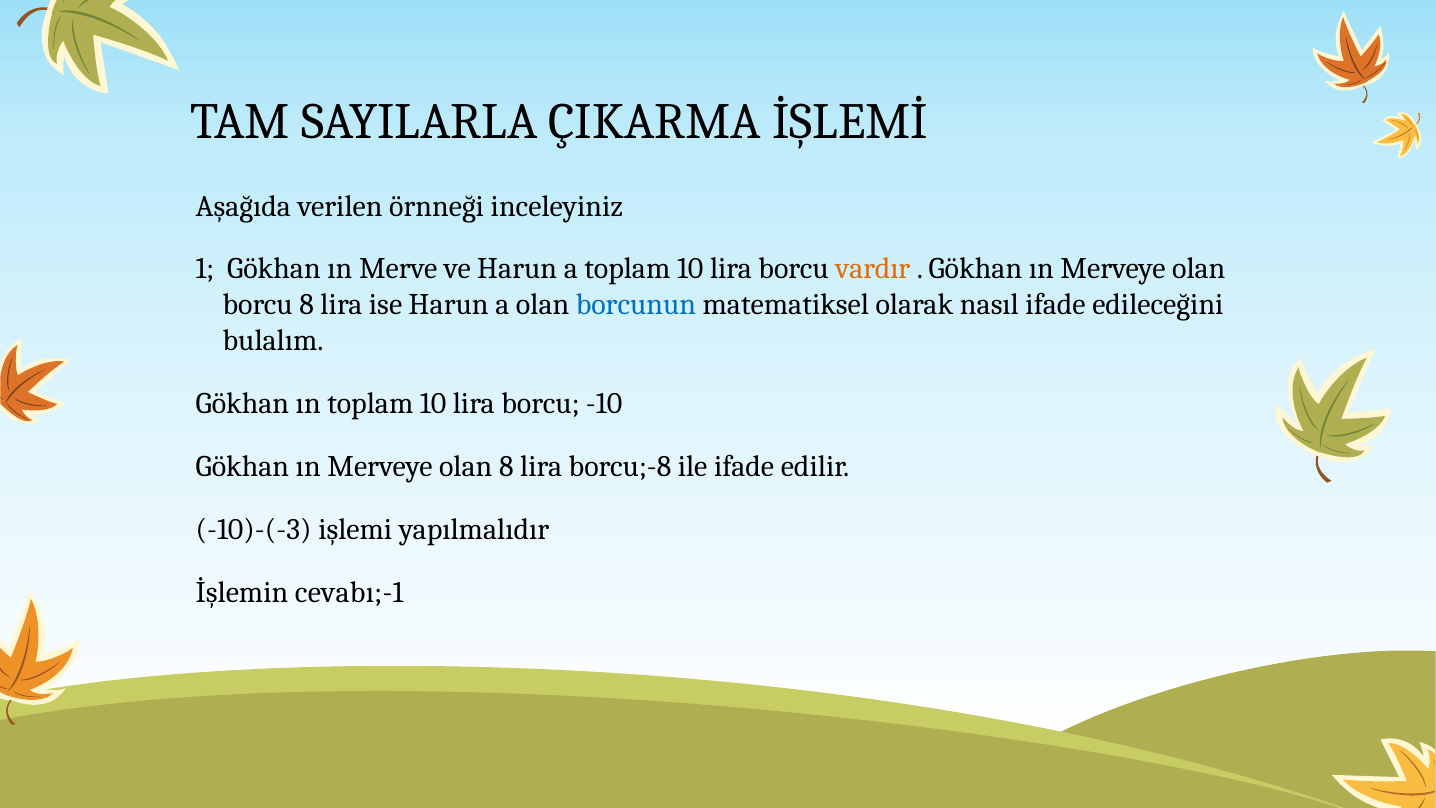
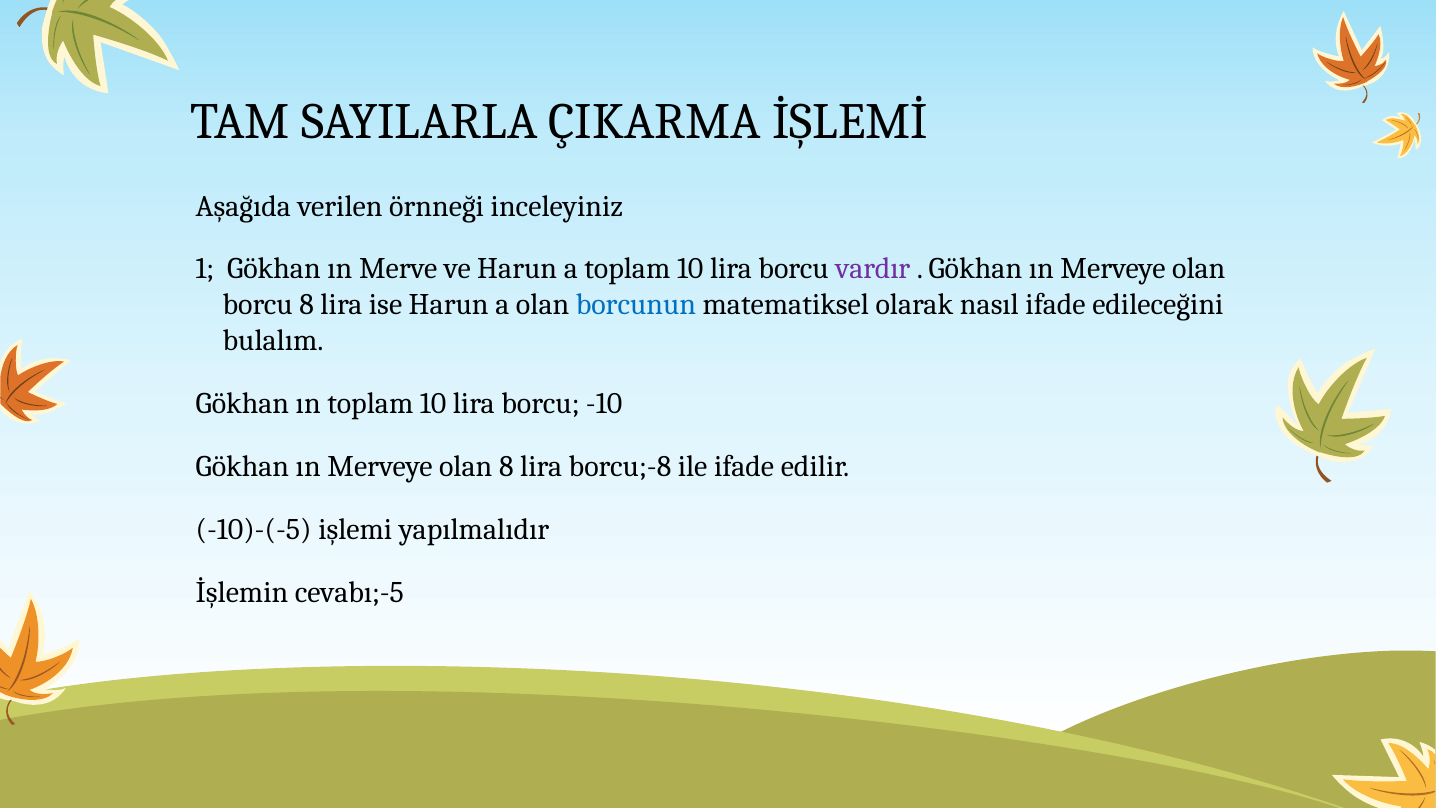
vardır colour: orange -> purple
-10)-(-3: -10)-(-3 -> -10)-(-5
cevabı;-1: cevabı;-1 -> cevabı;-5
